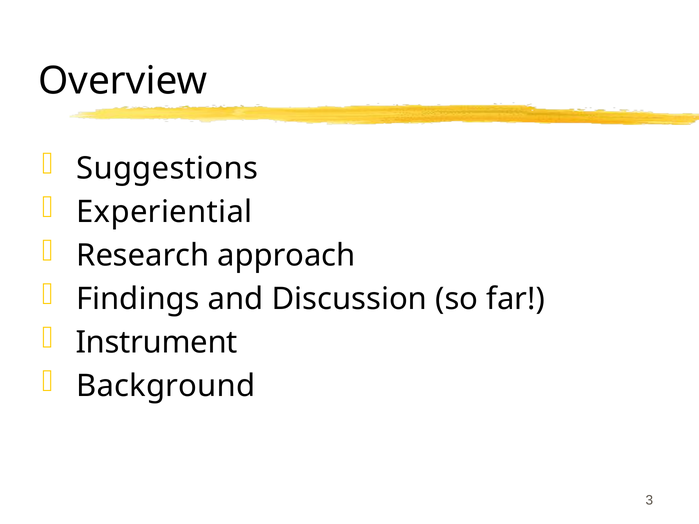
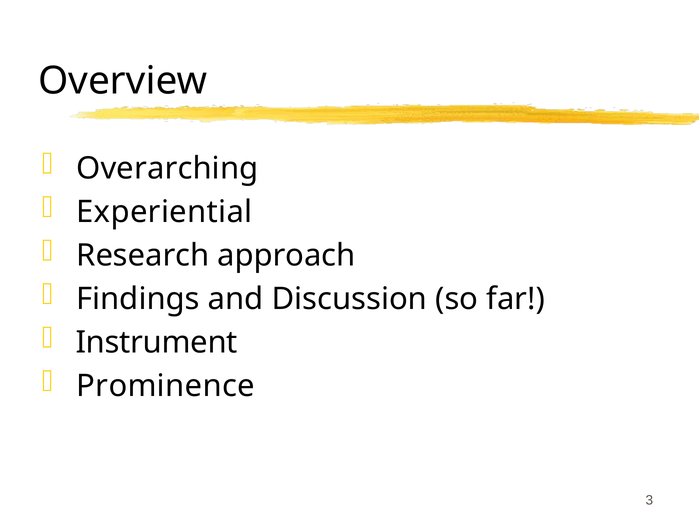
Suggestions: Suggestions -> Overarching
Background: Background -> Prominence
